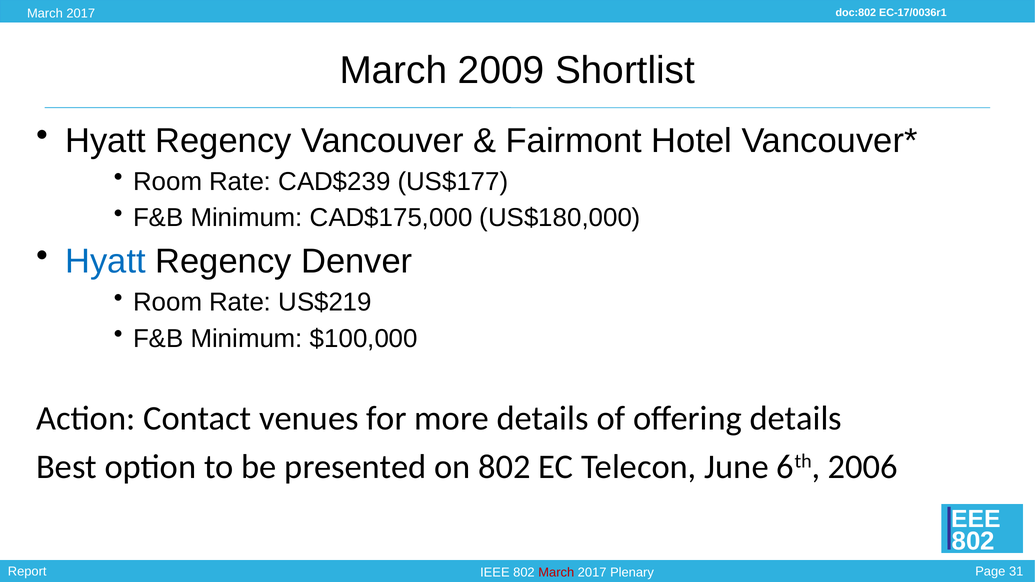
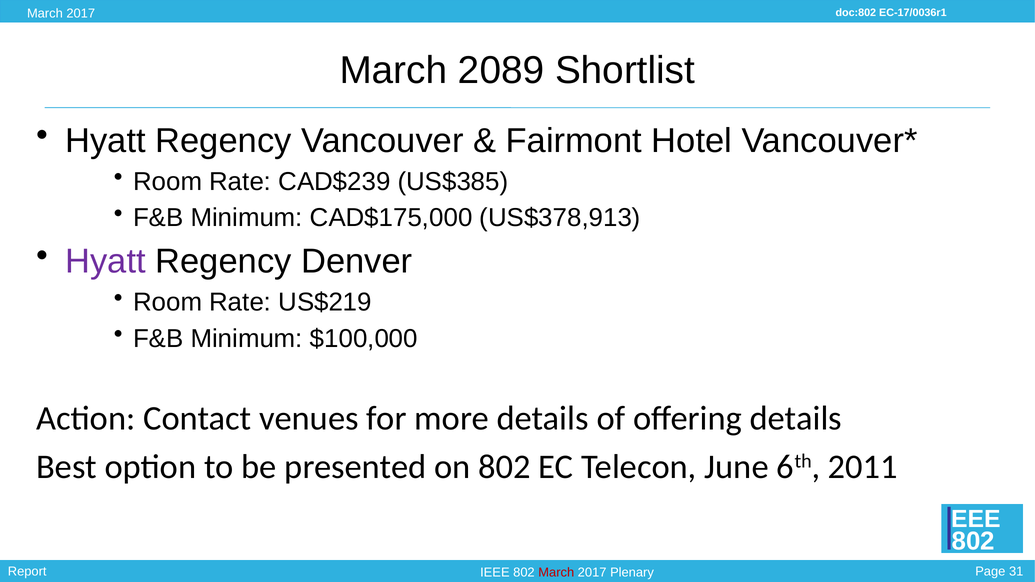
2009: 2009 -> 2089
US$177: US$177 -> US$385
US$180,000: US$180,000 -> US$378,913
Hyatt at (105, 262) colour: blue -> purple
2006: 2006 -> 2011
